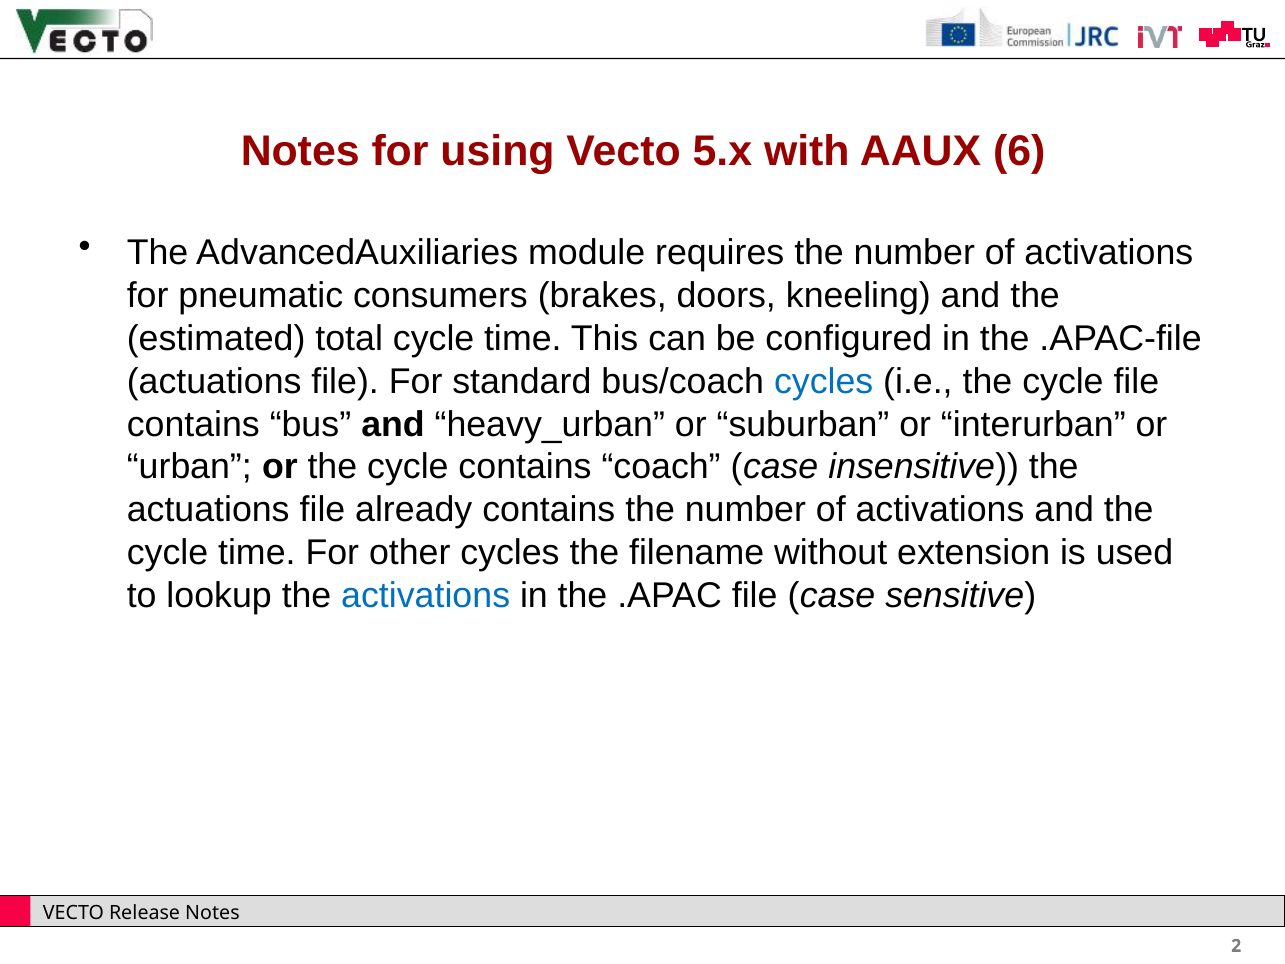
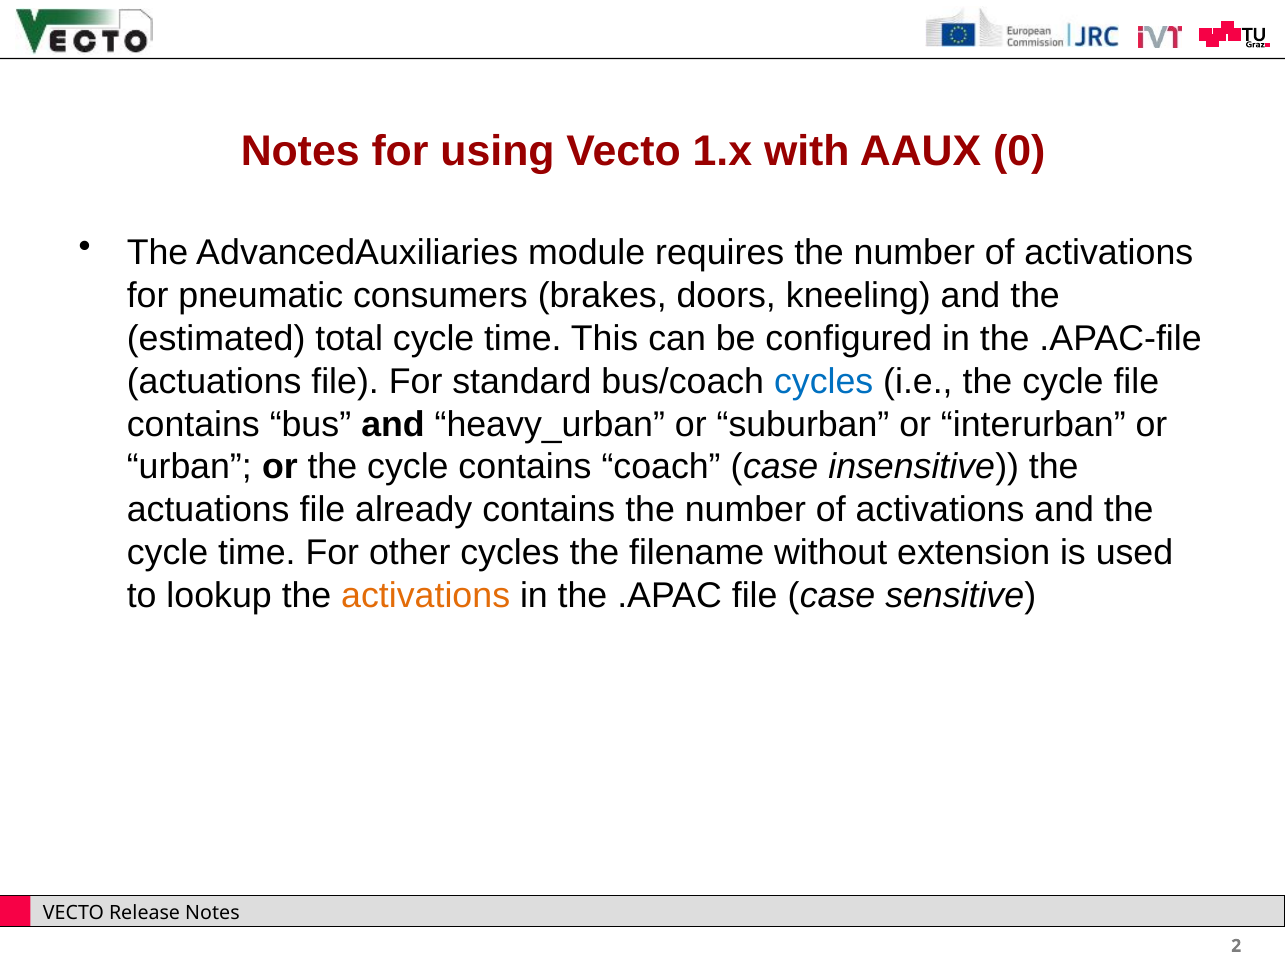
5.x: 5.x -> 1.x
6: 6 -> 0
activations at (426, 596) colour: blue -> orange
